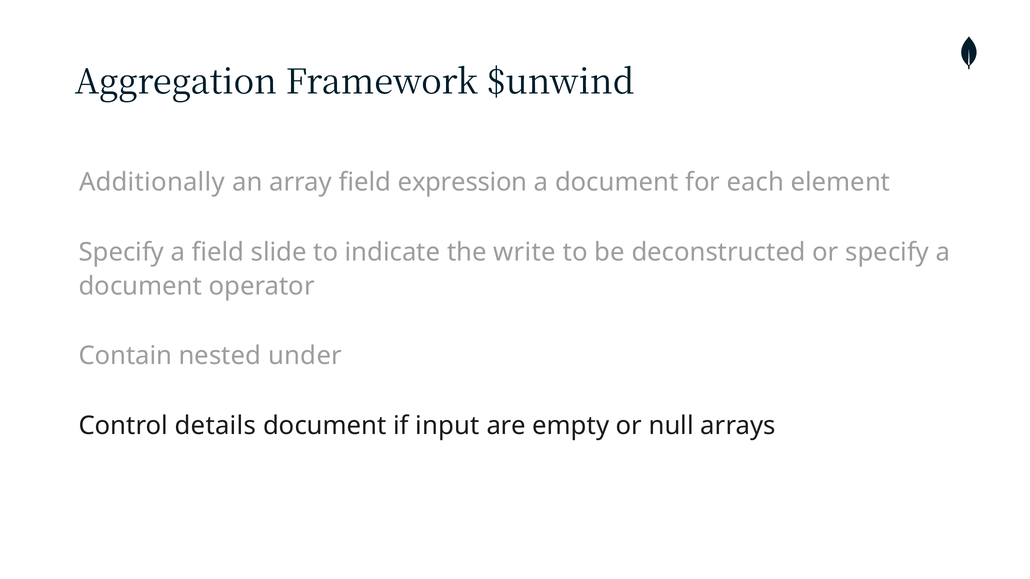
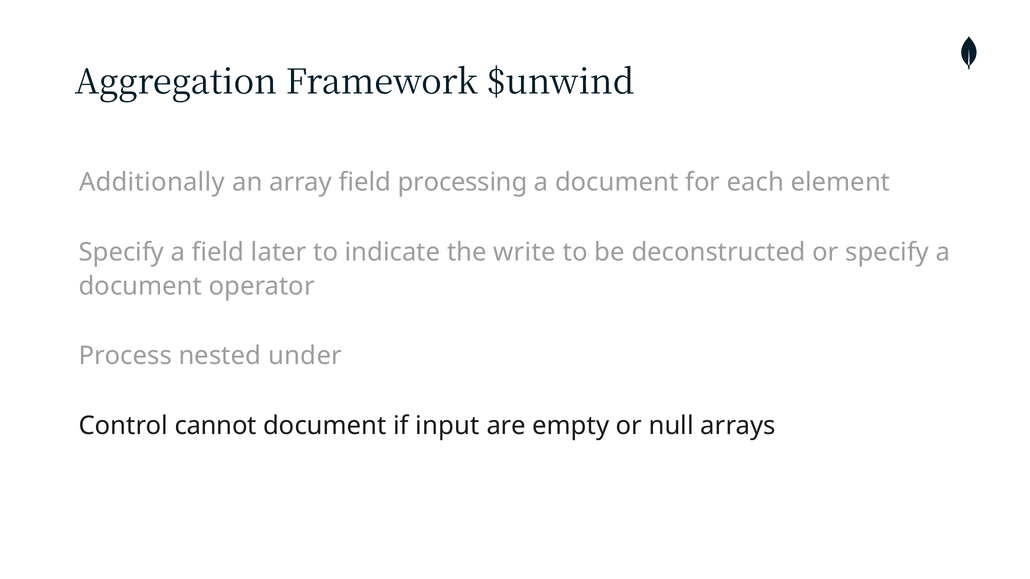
expression: expression -> processing
slide: slide -> later
Contain: Contain -> Process
details: details -> cannot
